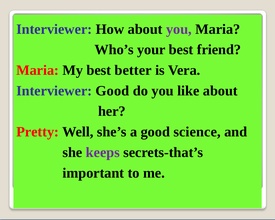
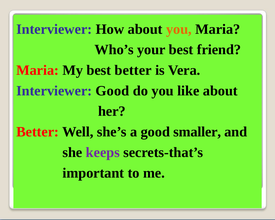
you at (179, 29) colour: purple -> orange
Pretty at (38, 132): Pretty -> Better
science: science -> smaller
